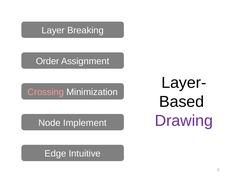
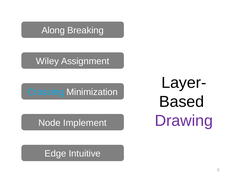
Layer: Layer -> Along
Order: Order -> Wiley
Crossing colour: pink -> light blue
